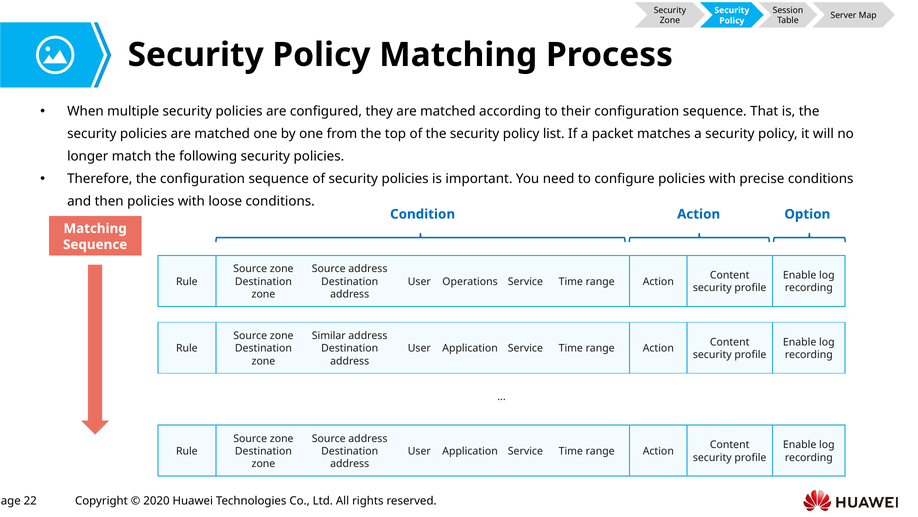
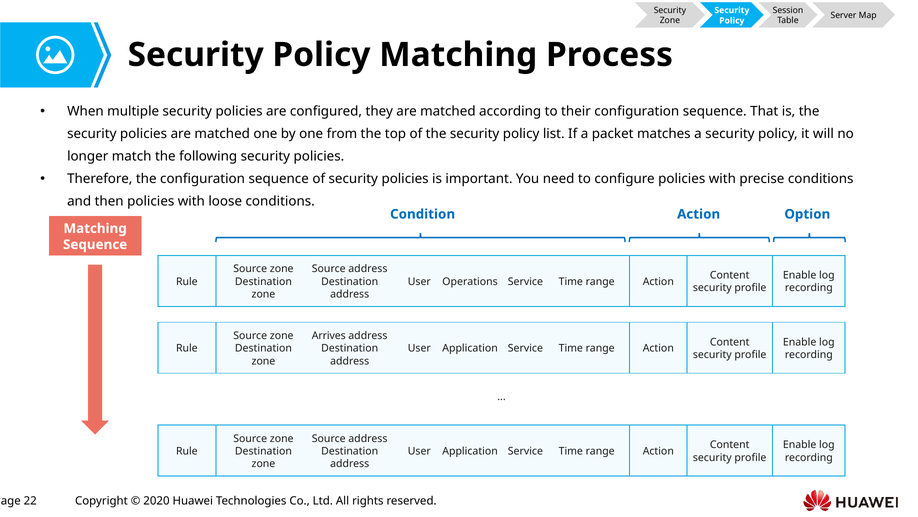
Similar: Similar -> Arrives
